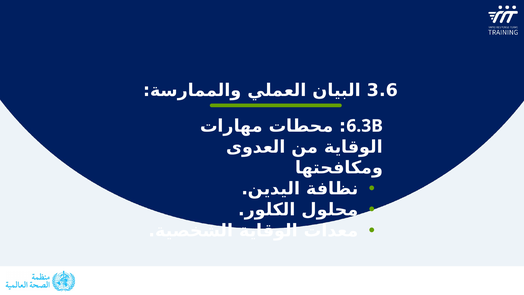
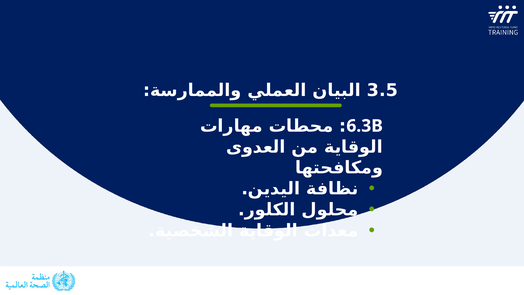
3.6: 3.6 -> 3.5
